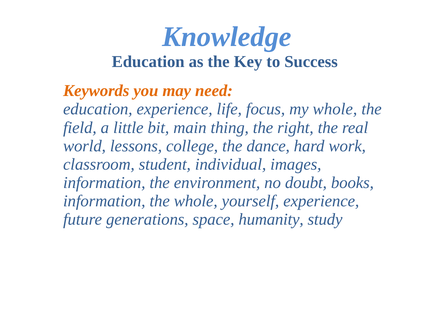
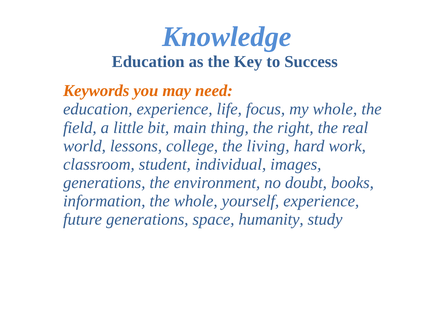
dance: dance -> living
information at (104, 183): information -> generations
